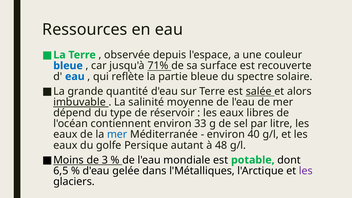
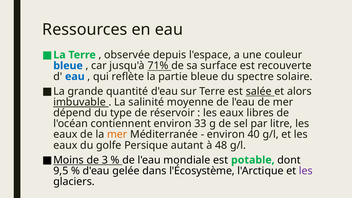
mer at (117, 134) colour: blue -> orange
6,5: 6,5 -> 9,5
l'Métalliques: l'Métalliques -> l'Écosystème
